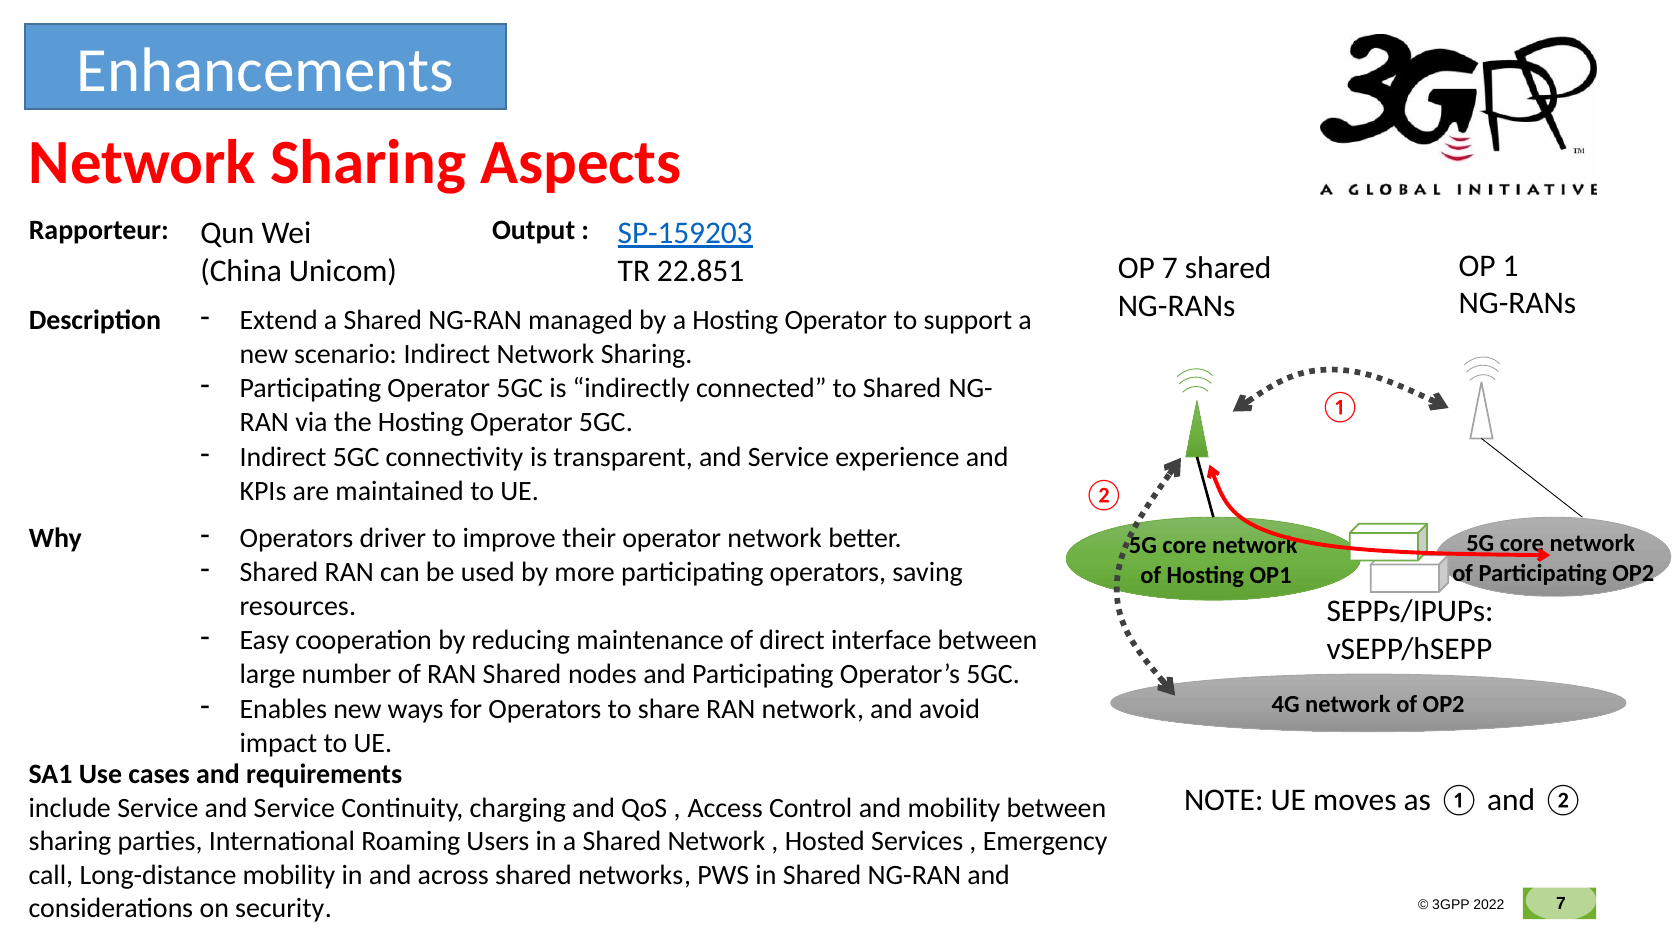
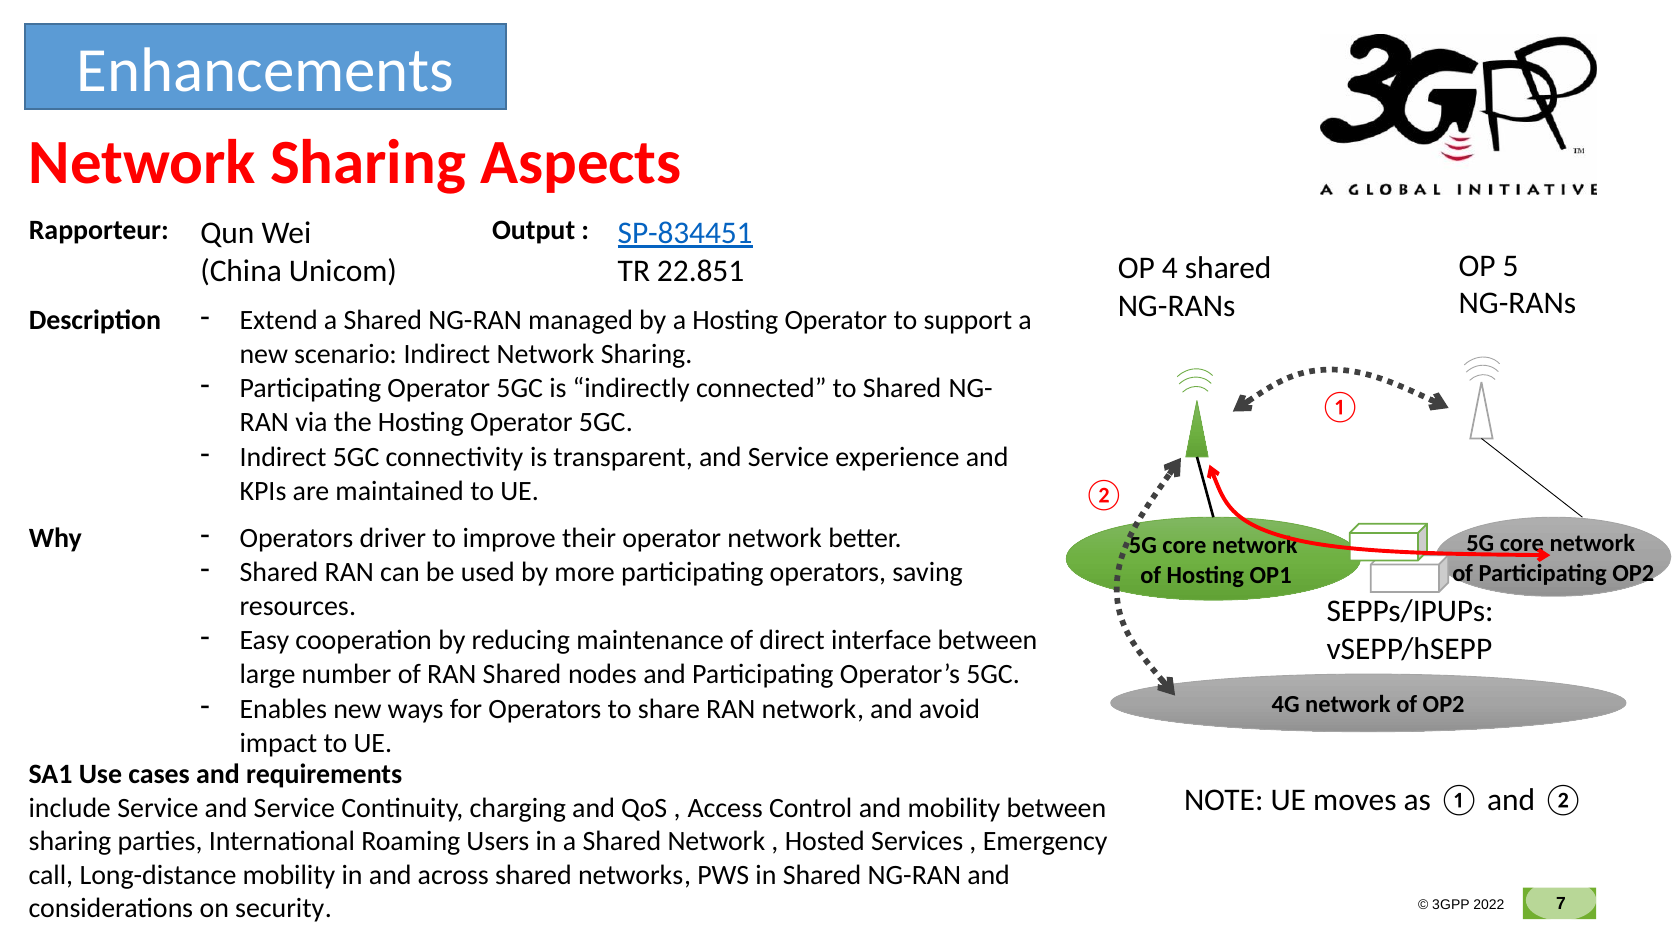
SP-159203: SP-159203 -> SP-834451
1: 1 -> 5
OP 7: 7 -> 4
